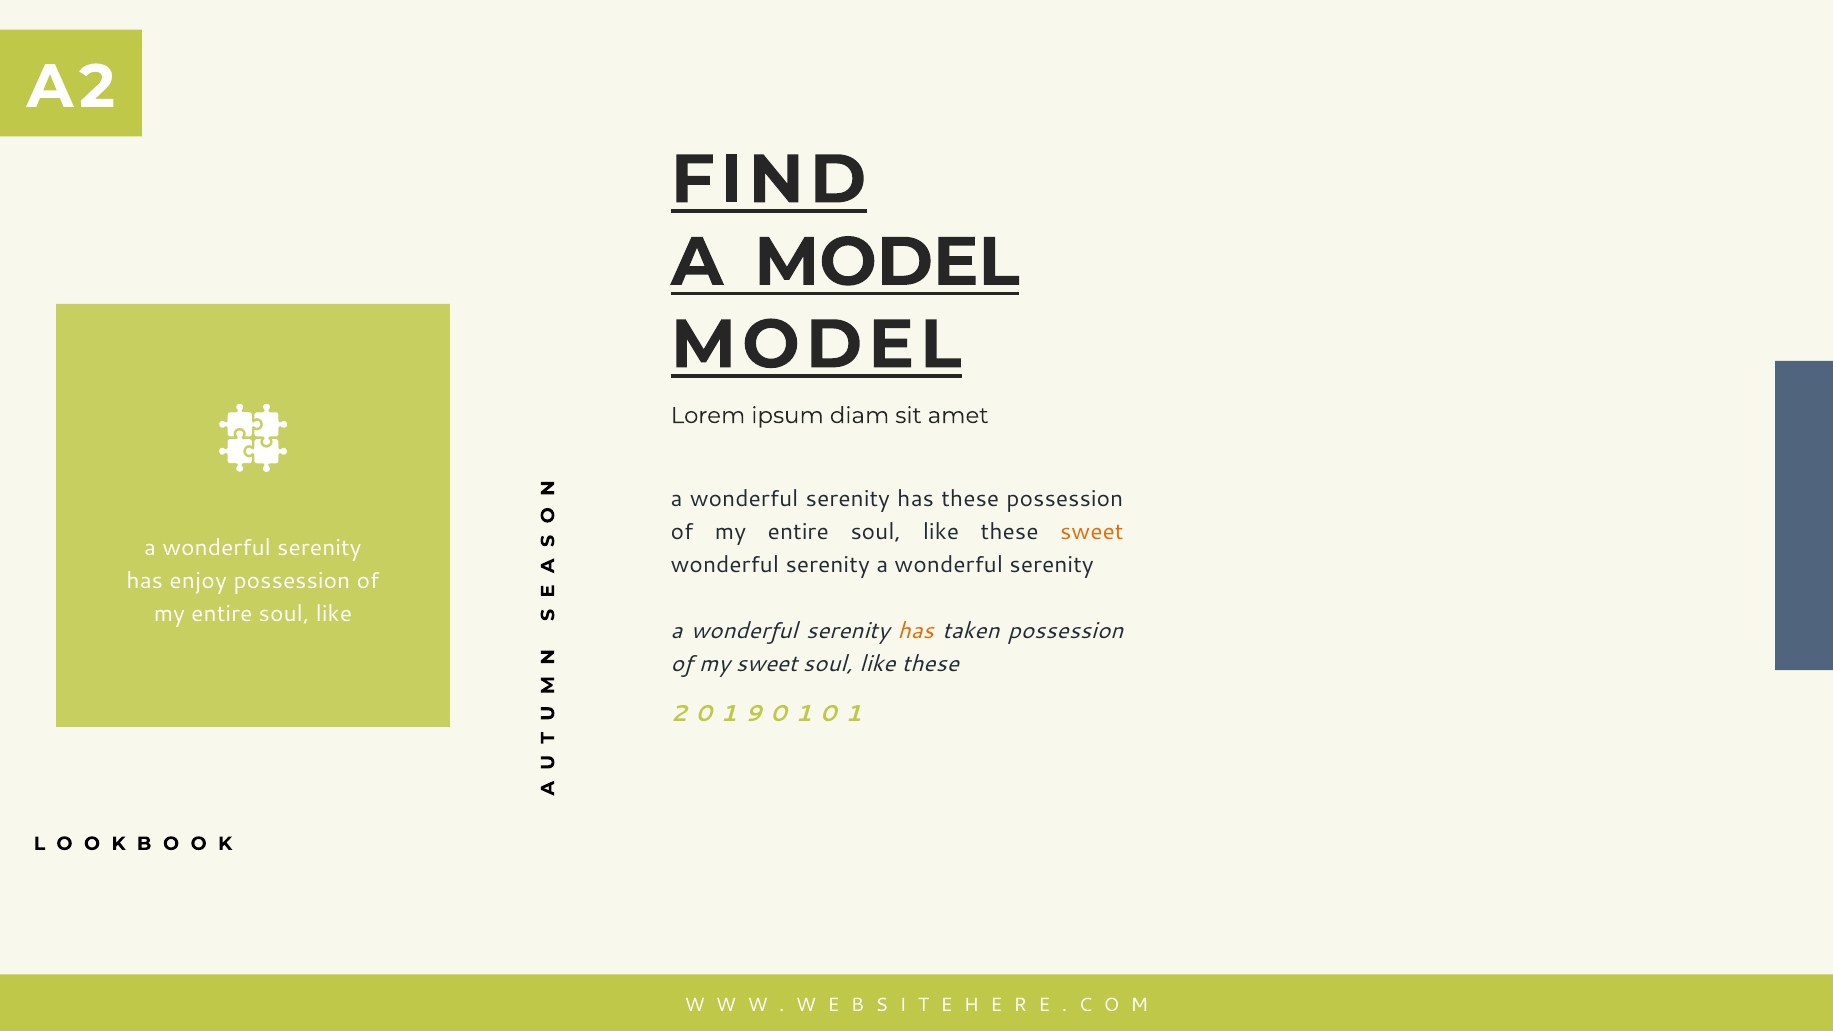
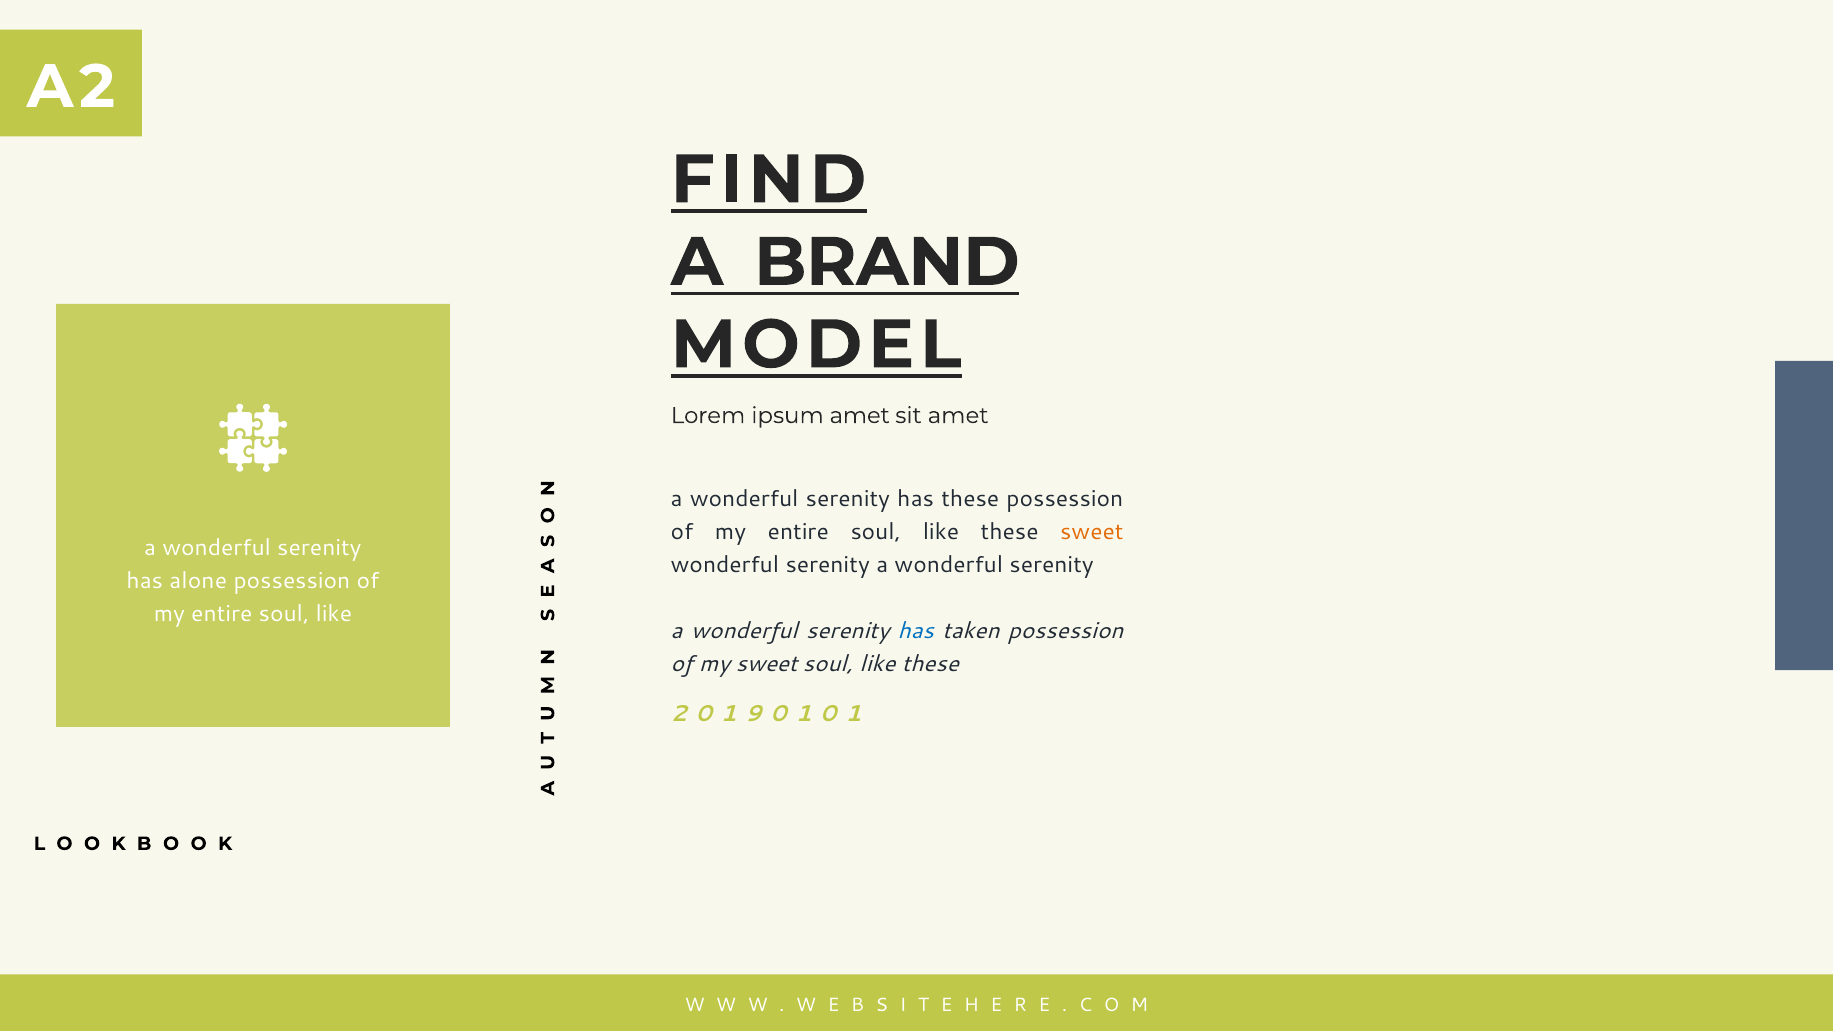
A MODEL: MODEL -> BRAND
ipsum diam: diam -> amet
enjoy: enjoy -> alone
has at (916, 631) colour: orange -> blue
